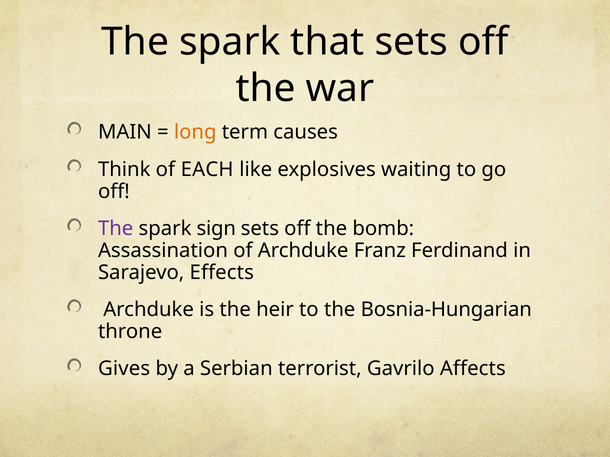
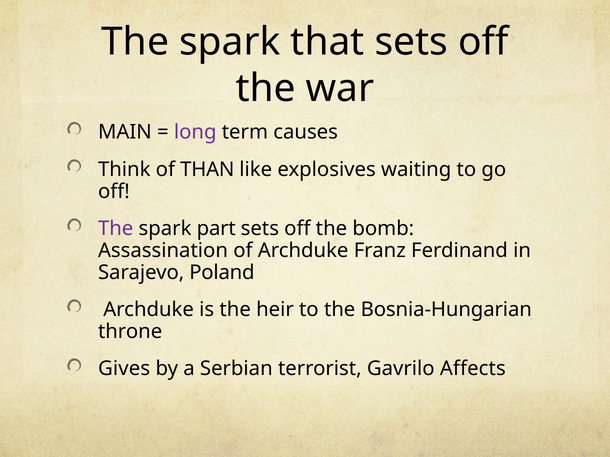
long colour: orange -> purple
EACH: EACH -> THAN
sign: sign -> part
Effects: Effects -> Poland
